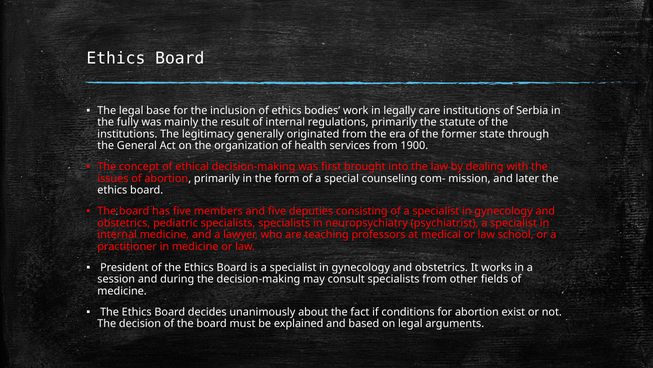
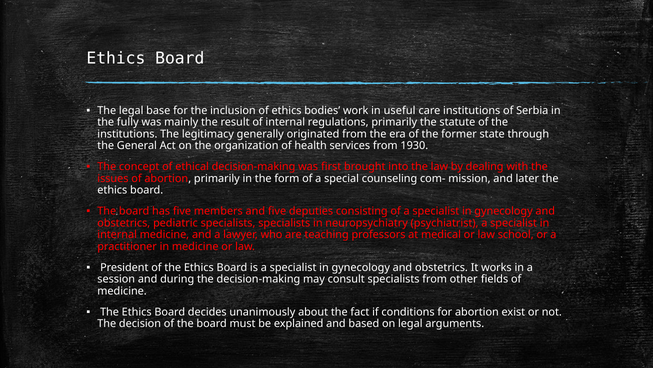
legally: legally -> useful
1900: 1900 -> 1930
